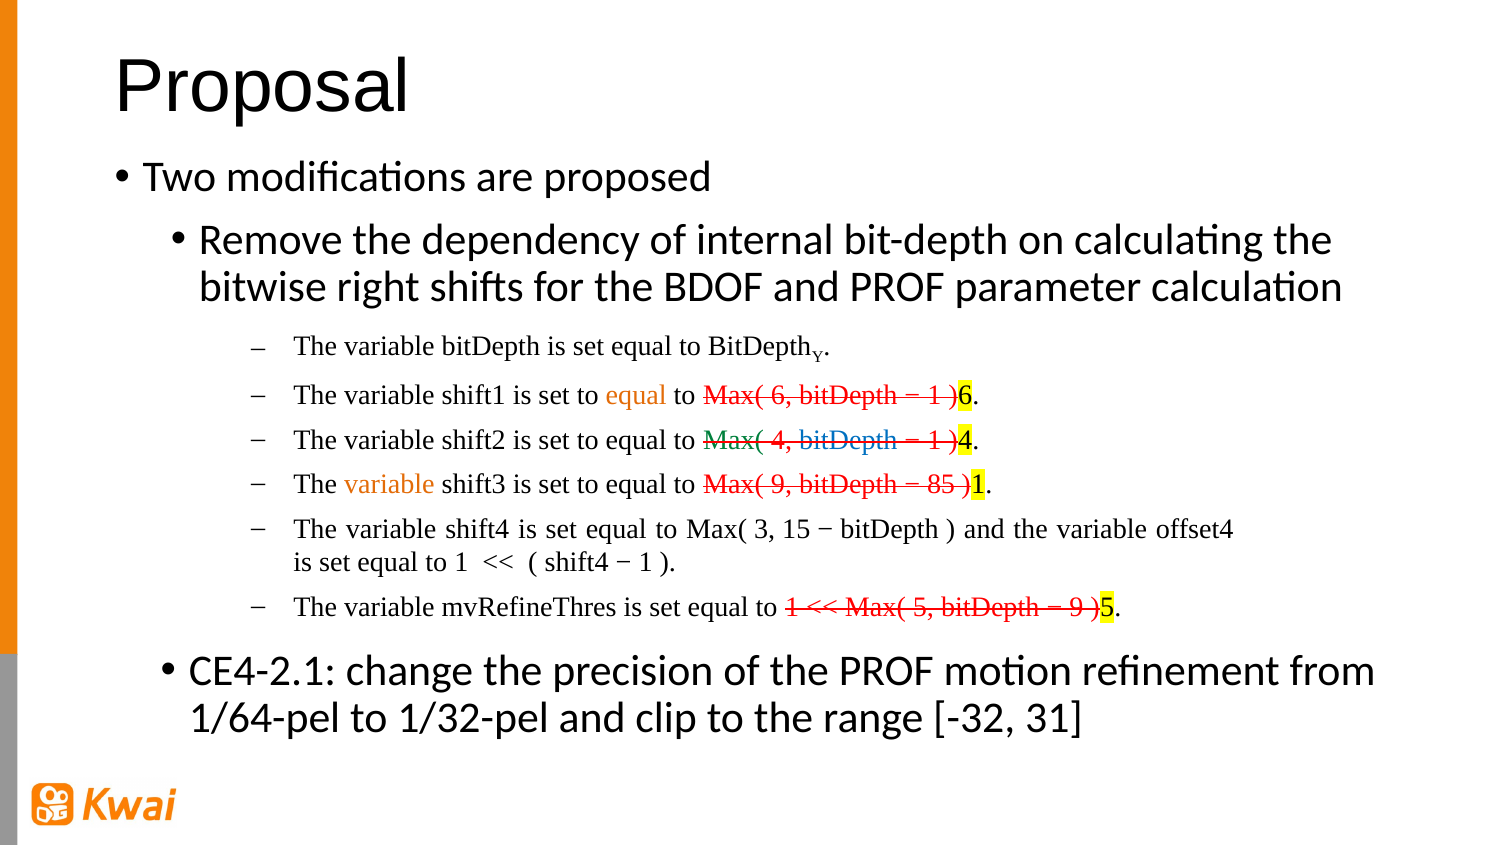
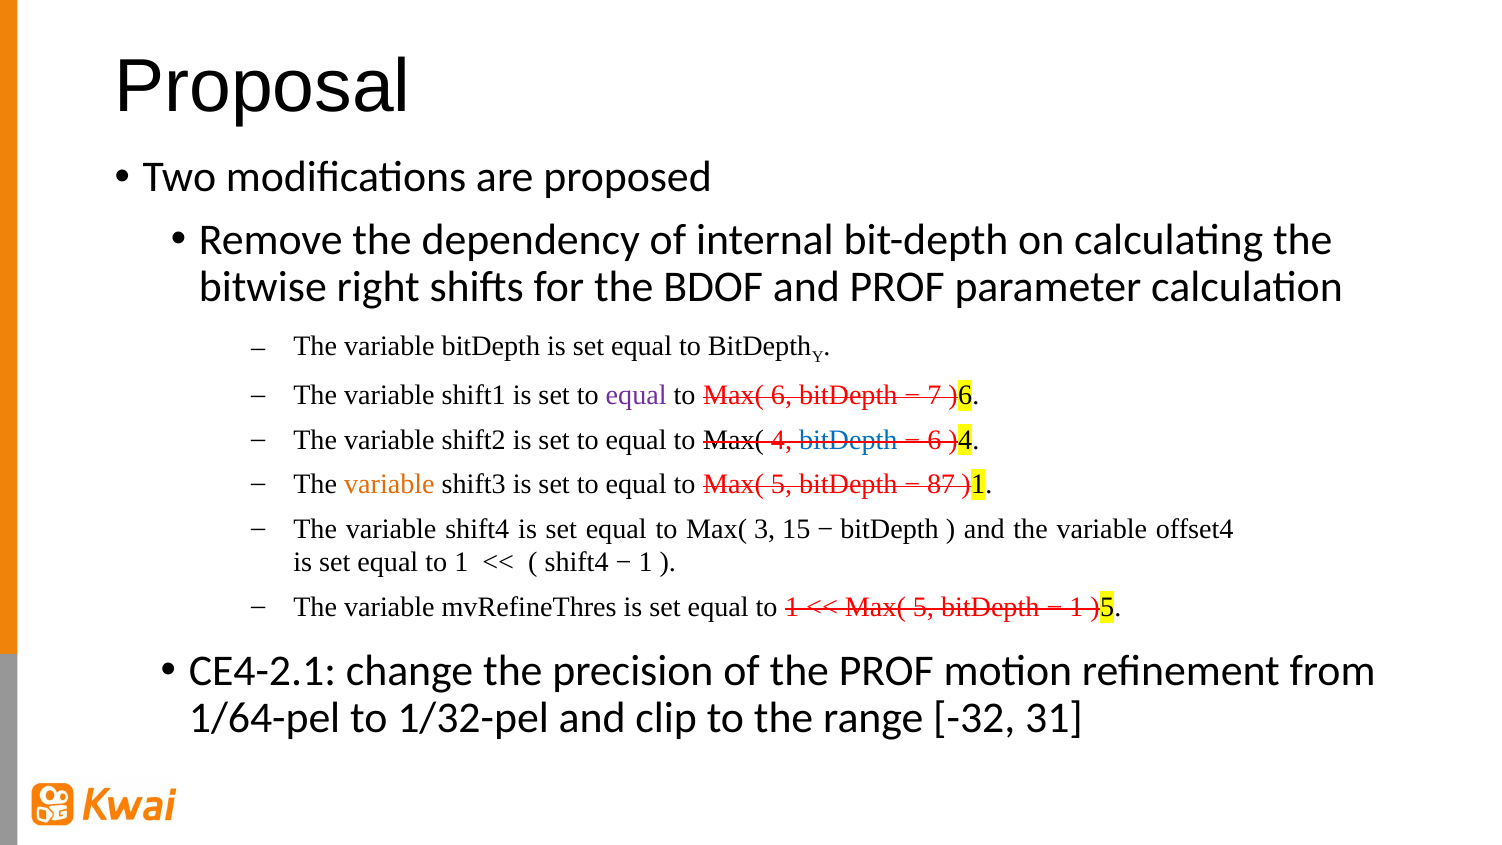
equal at (636, 395) colour: orange -> purple
1 at (934, 395): 1 -> 7
Max( at (734, 440) colour: green -> black
1 at (934, 440): 1 -> 6
to Max( 9: 9 -> 5
85: 85 -> 87
9 at (1077, 607): 9 -> 1
